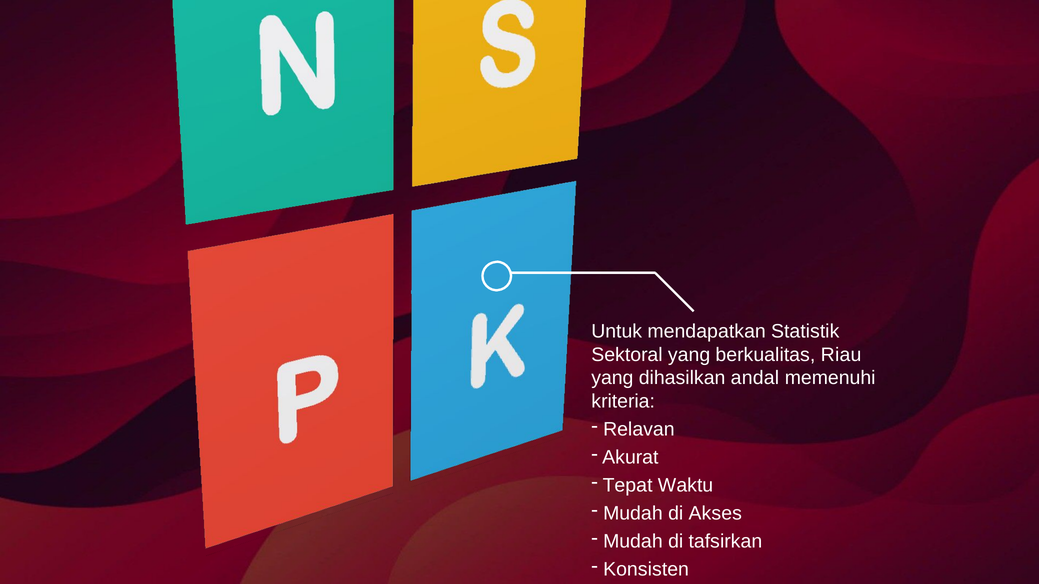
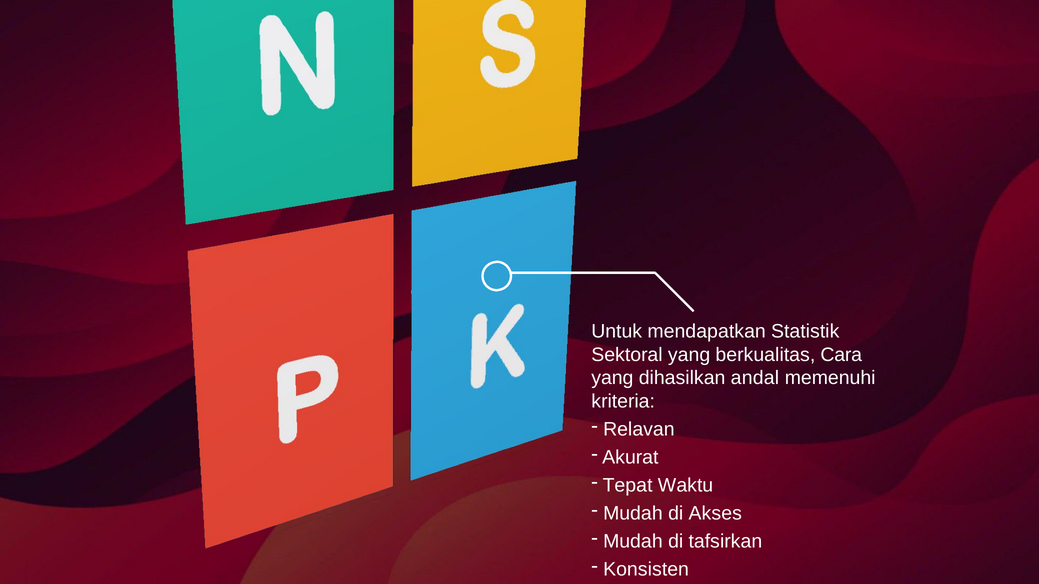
Riau: Riau -> Cara
